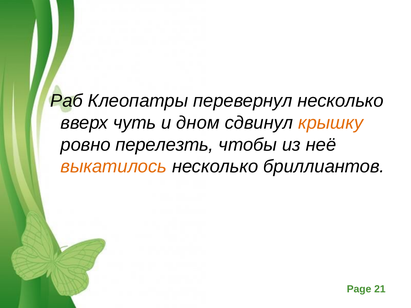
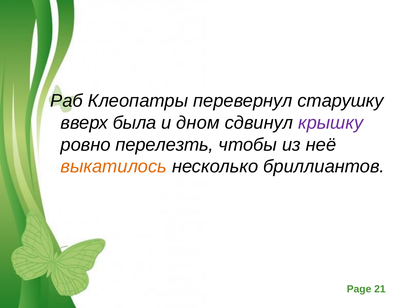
перевернул несколько: несколько -> старушку
чуть: чуть -> была
крышку colour: orange -> purple
